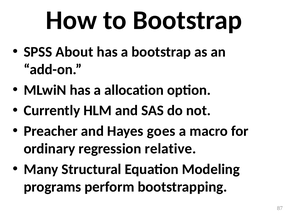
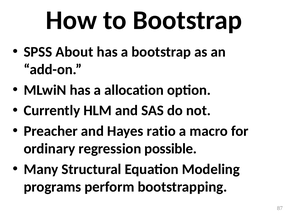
goes: goes -> ratio
relative: relative -> possible
